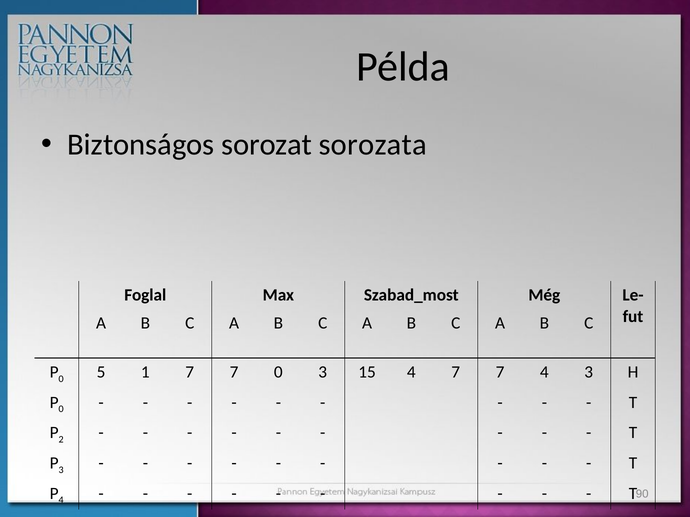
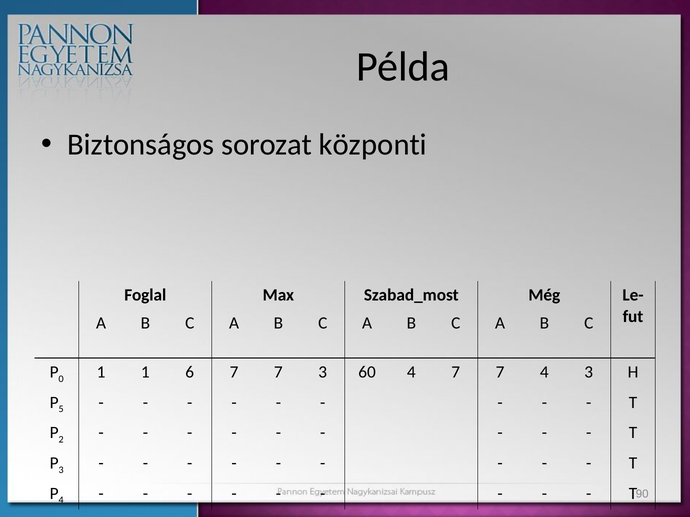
sorozata: sorozata -> központi
0 5: 5 -> 1
1 7: 7 -> 6
0 at (278, 373): 0 -> 7
15: 15 -> 60
0 at (61, 410): 0 -> 5
